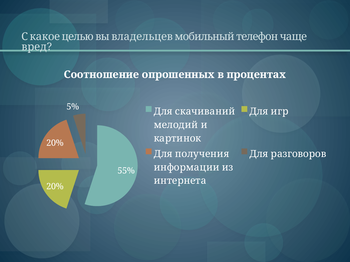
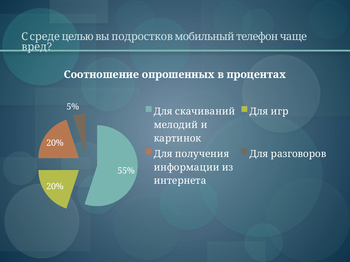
какое: какое -> среде
владельцев: владельцев -> подростков
